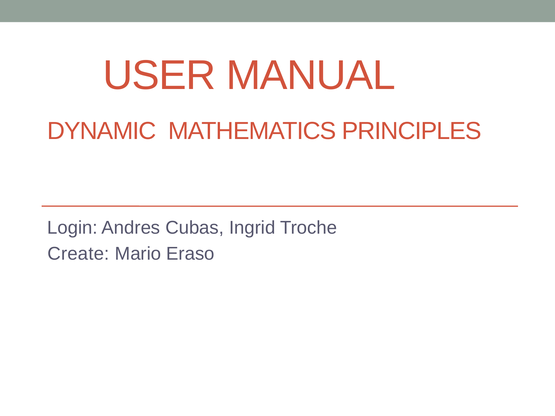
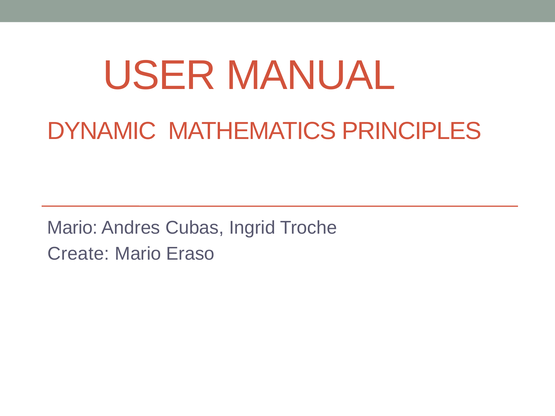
Login at (72, 228): Login -> Mario
